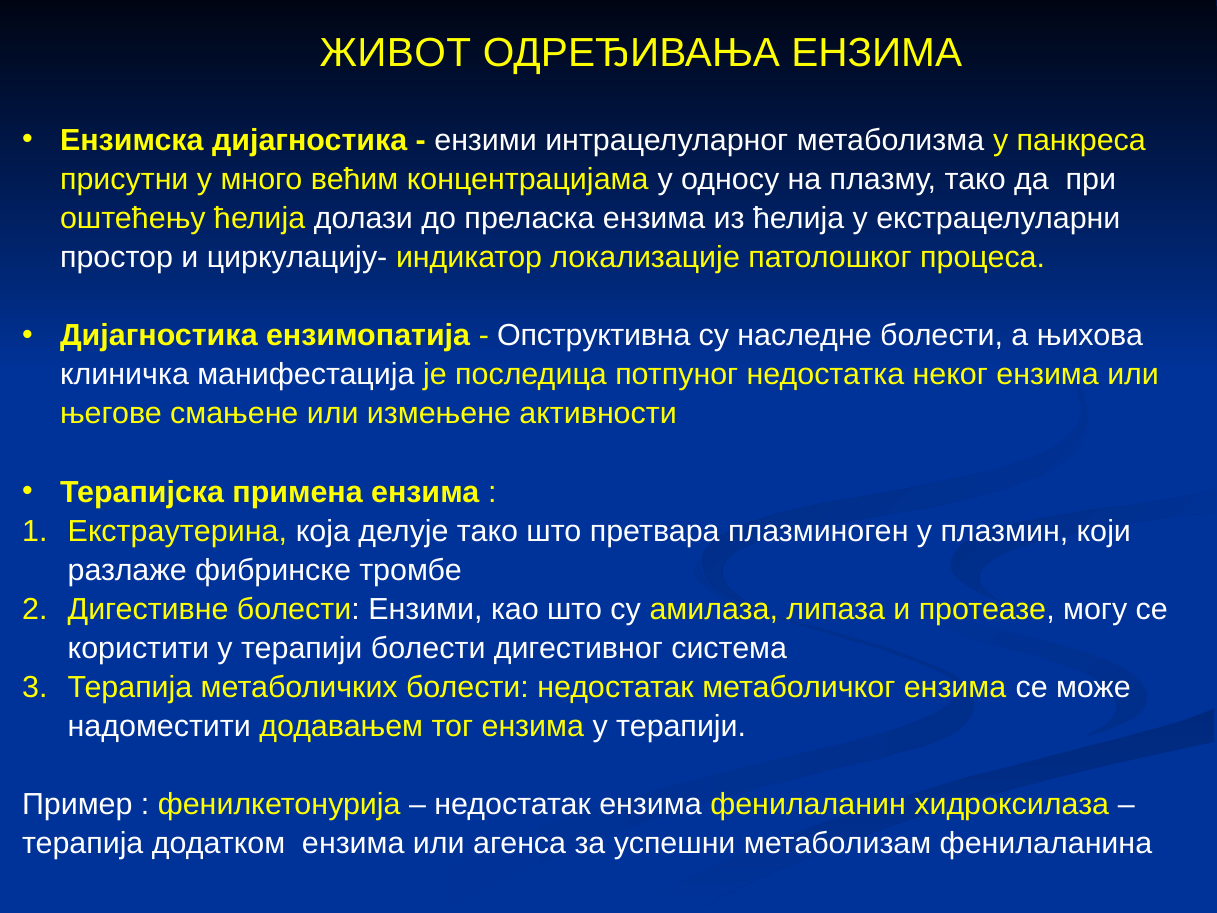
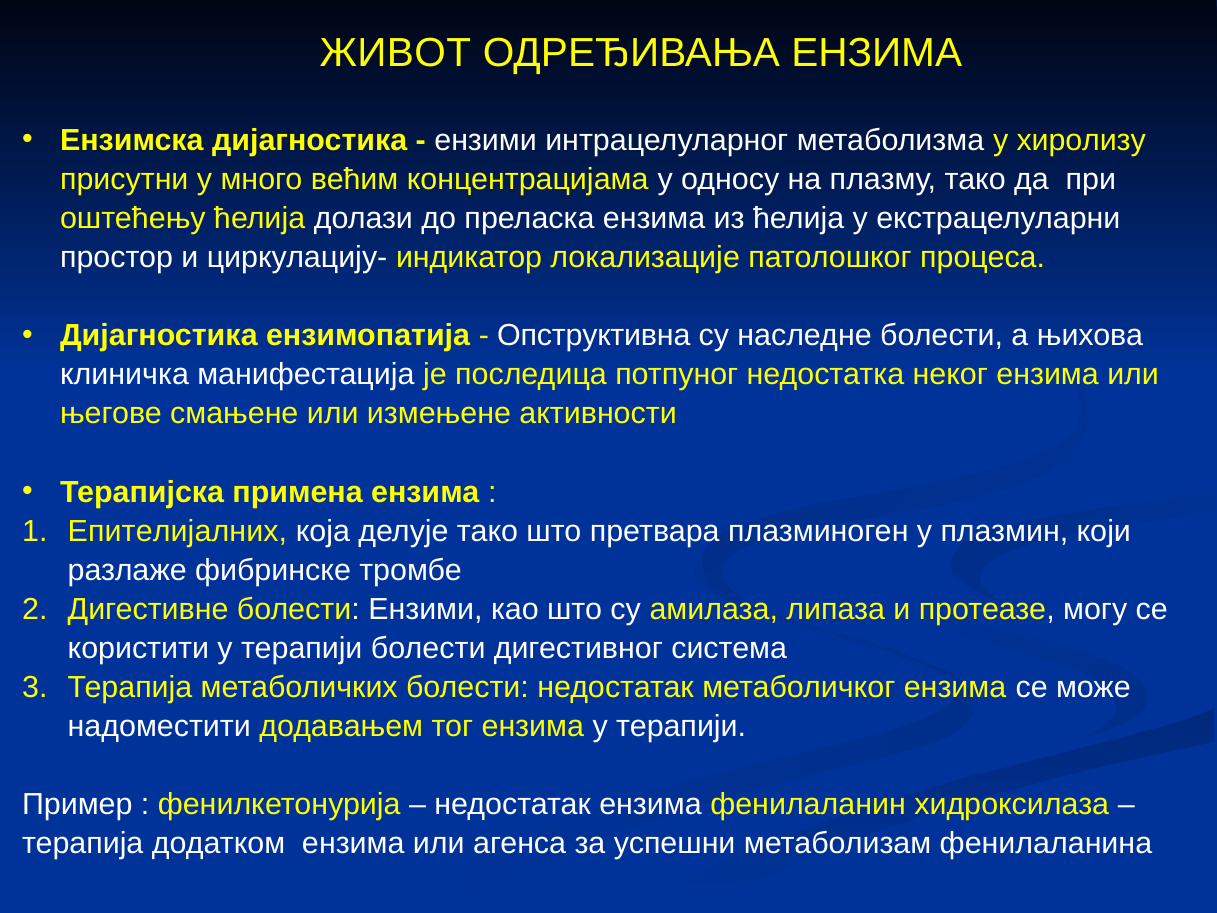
панкреса: панкреса -> хиролизу
Екстраутерина: Екстраутерина -> Епителијалних
